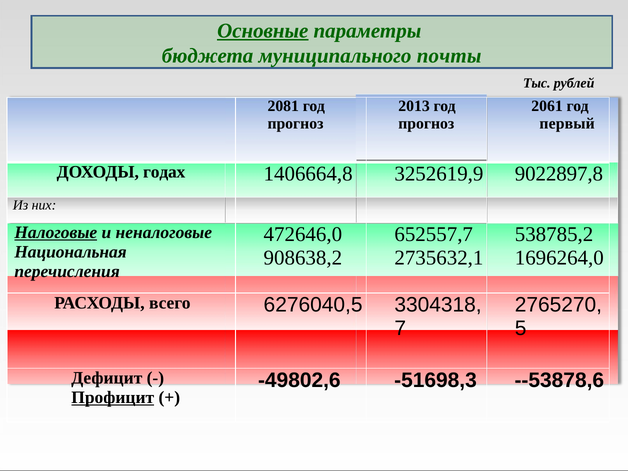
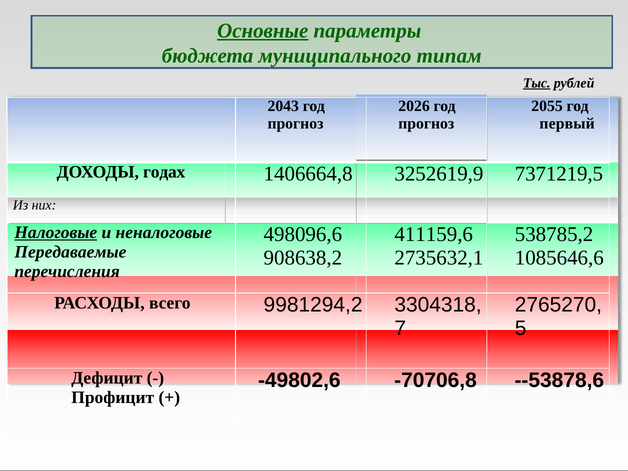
почты: почты -> типам
Тыс underline: none -> present
2081: 2081 -> 2043
2013: 2013 -> 2026
2061: 2061 -> 2055
9022897,8: 9022897,8 -> 7371219,5
472646,0: 472646,0 -> 498096,6
652557,7: 652557,7 -> 411159,6
Национальная: Национальная -> Передаваемые
1696264,0: 1696264,0 -> 1085646,6
6276040,5: 6276040,5 -> 9981294,2
-51698,3: -51698,3 -> -70706,8
Профицит underline: present -> none
